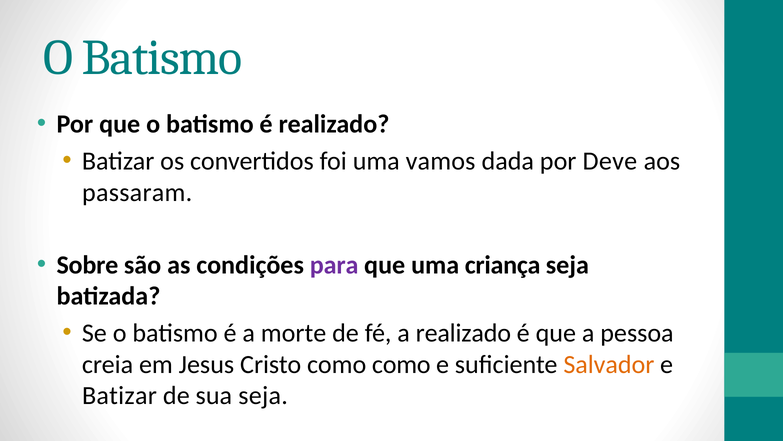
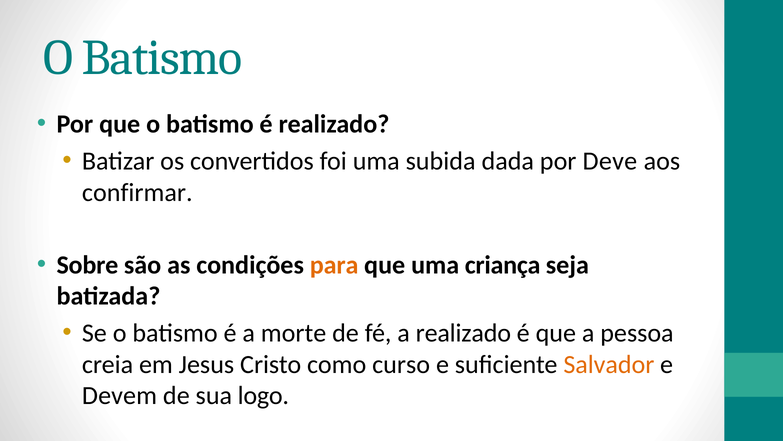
vamos: vamos -> subida
passaram: passaram -> confirmar
para colour: purple -> orange
como como: como -> curso
Batizar at (119, 395): Batizar -> Devem
sua seja: seja -> logo
